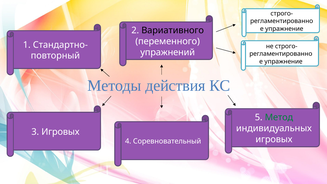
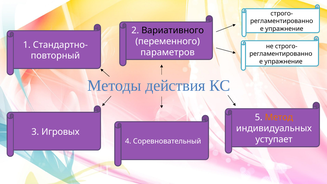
упражнений: упражнений -> параметров
Метод colour: green -> orange
игровых at (274, 139): игровых -> уступает
